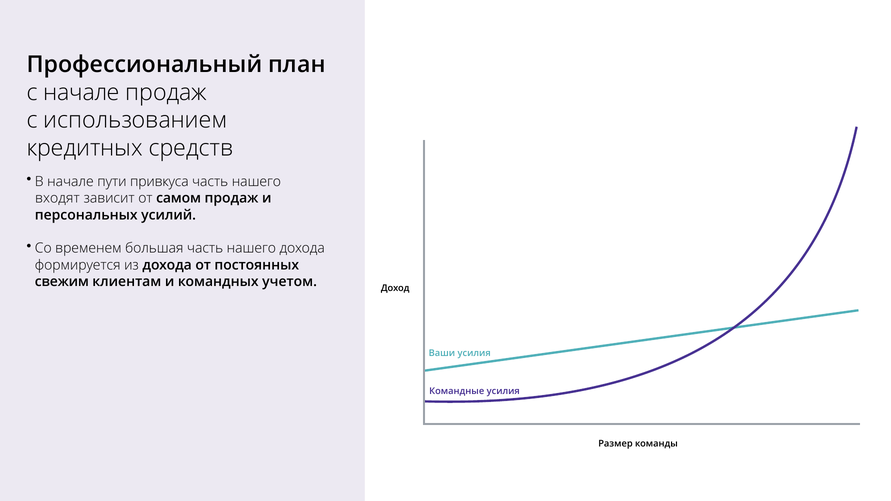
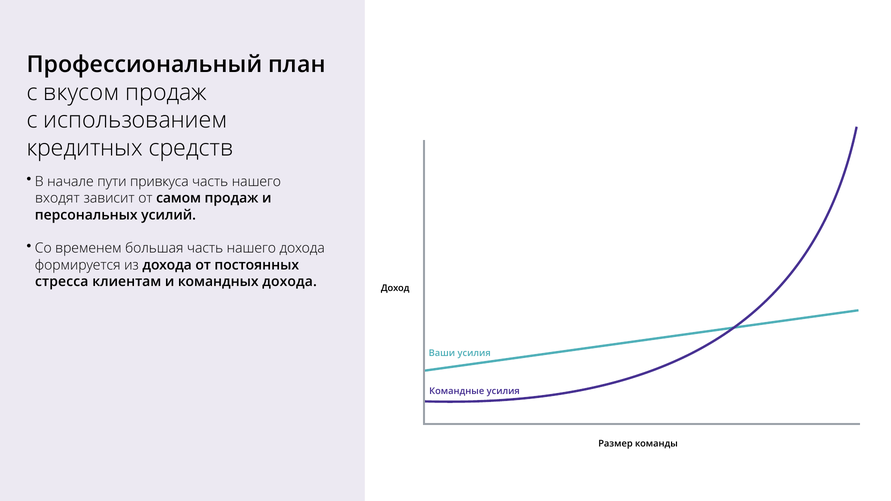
с начале: начале -> вкусом
свежим: свежим -> стресса
командных учетом: учетом -> дохода
